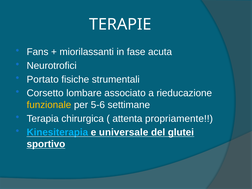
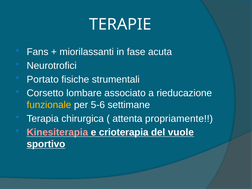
Kinesiterapia colour: light blue -> pink
universale: universale -> crioterapia
glutei: glutei -> vuole
